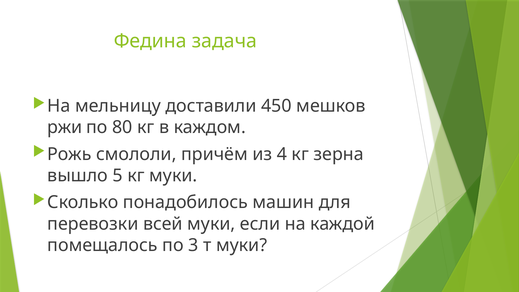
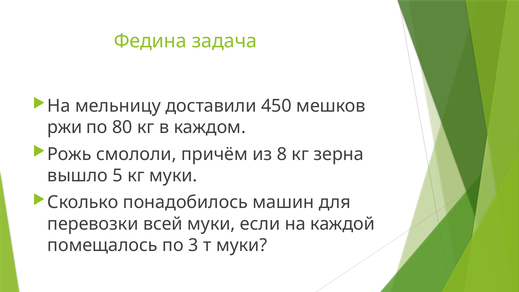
4: 4 -> 8
